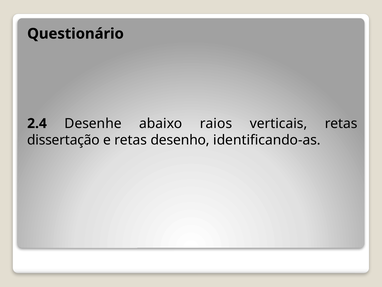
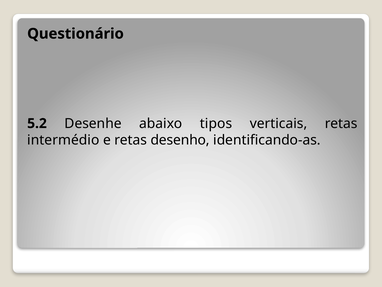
2.4: 2.4 -> 5.2
raios: raios -> tipos
dissertação: dissertação -> intermédio
